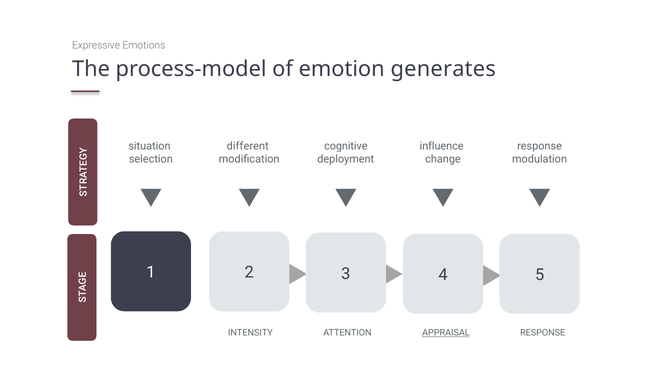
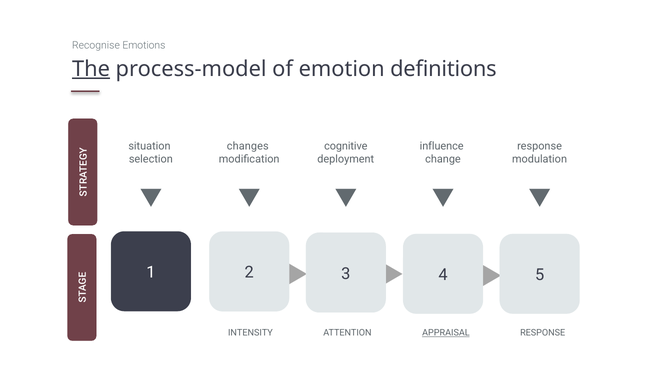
Expressive: Expressive -> Recognise
The underline: none -> present
generates: generates -> definitions
different: different -> changes
